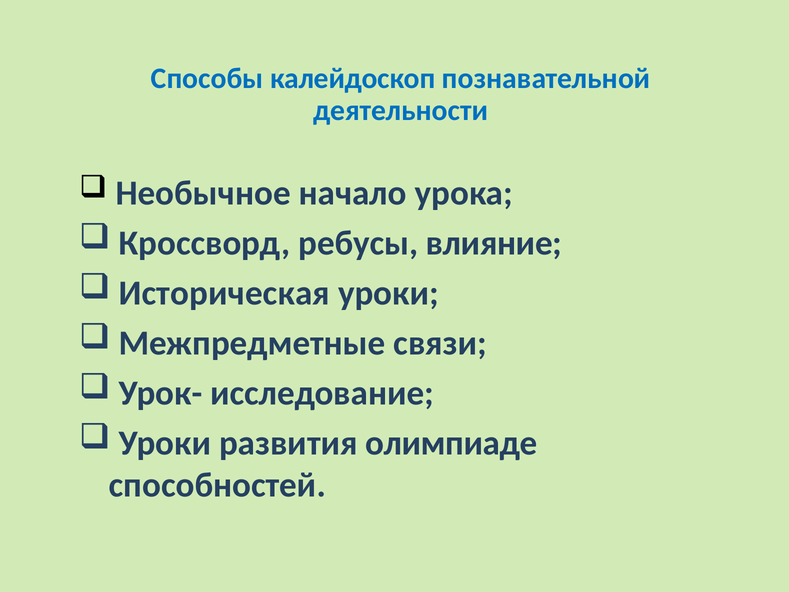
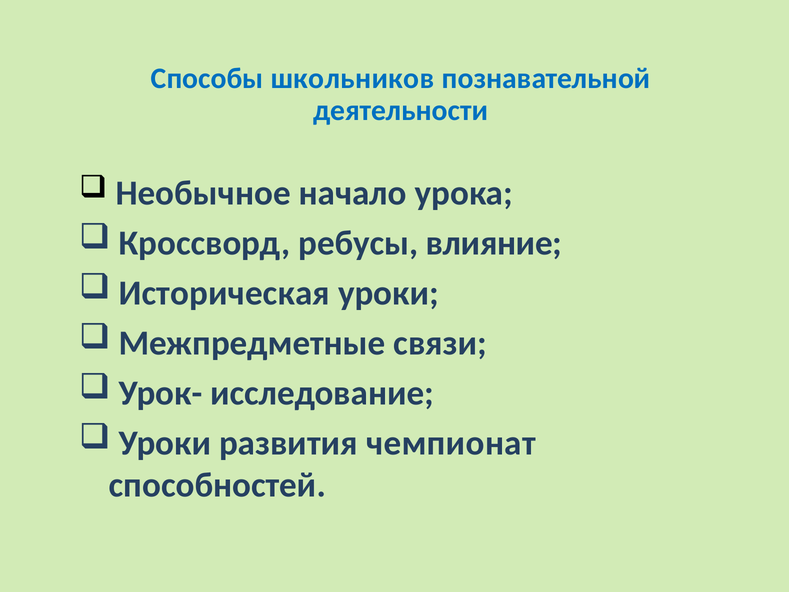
калейдоскоп: калейдоскоп -> школьников
олимпиаде: олимпиаде -> чемпионат
